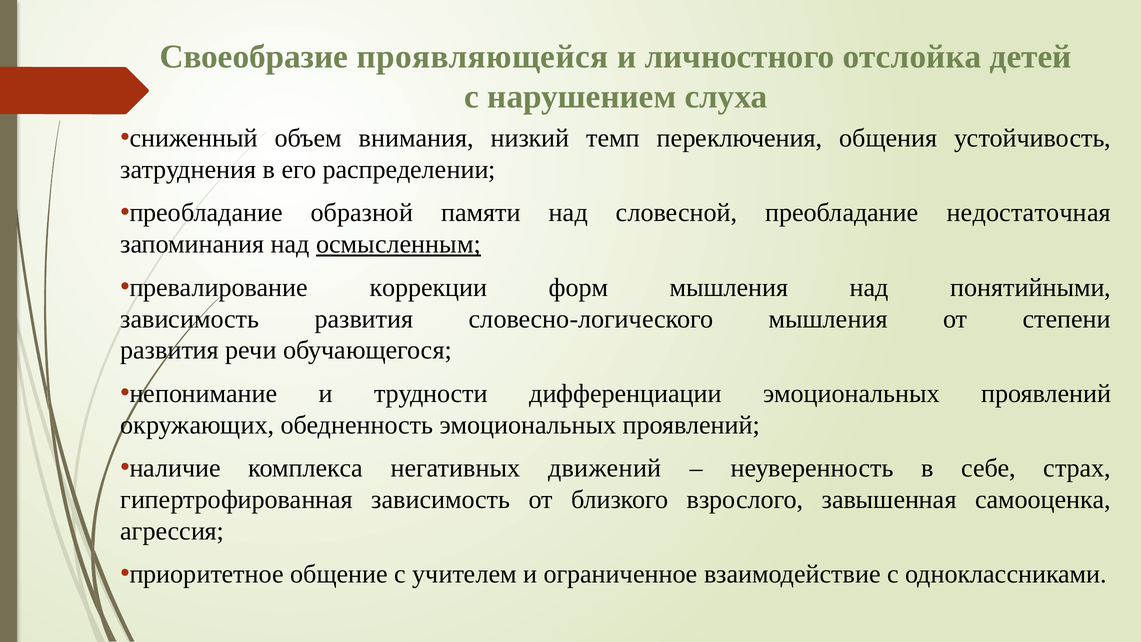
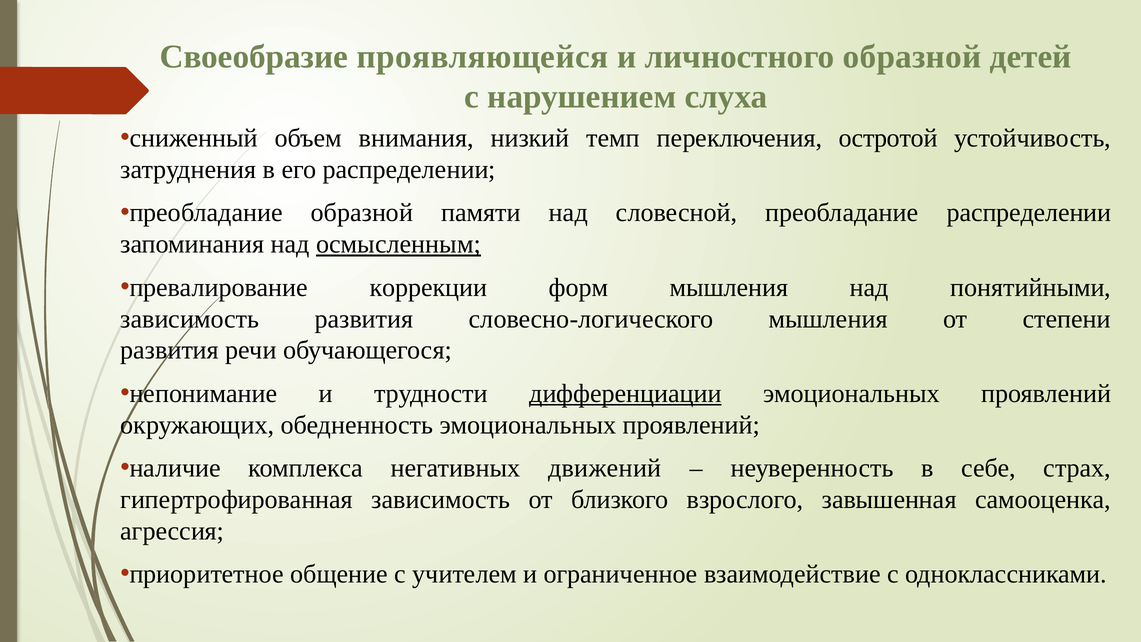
личностного отслойка: отслойка -> образной
общения: общения -> остротой
преобладание недостаточная: недостаточная -> распределении
дифференциации underline: none -> present
